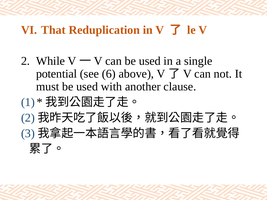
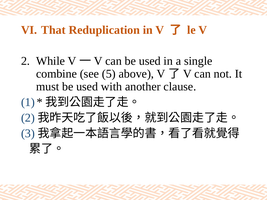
potential: potential -> combine
6: 6 -> 5
